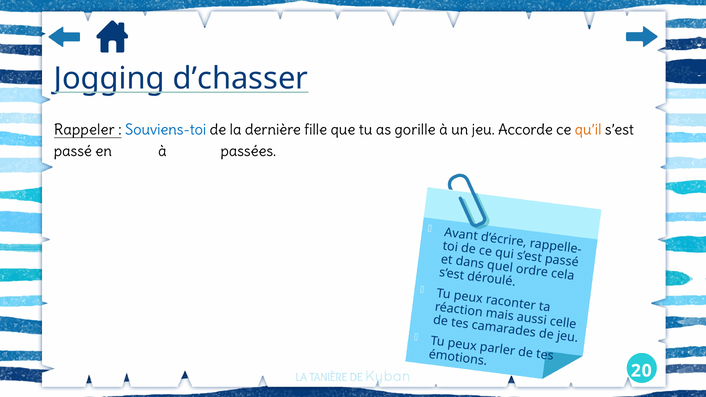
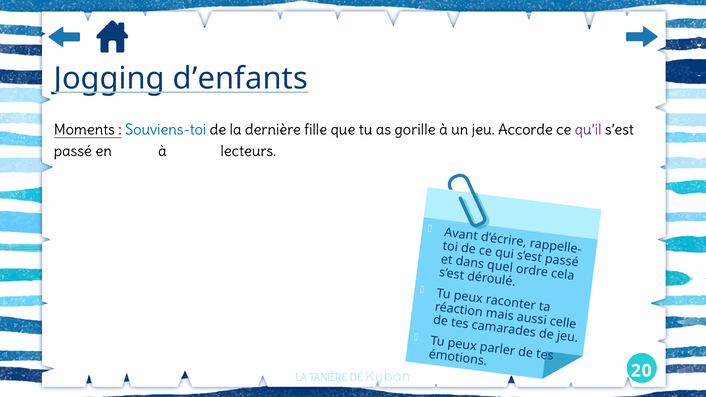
d’chasser: d’chasser -> d’enfants
Rappeler: Rappeler -> Moments
qu’il colour: orange -> purple
passées: passées -> lecteurs
